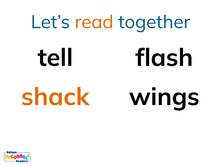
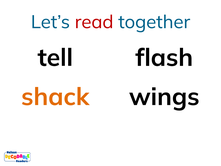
read colour: orange -> red
